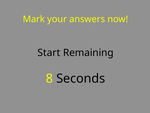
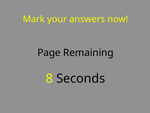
Start: Start -> Page
